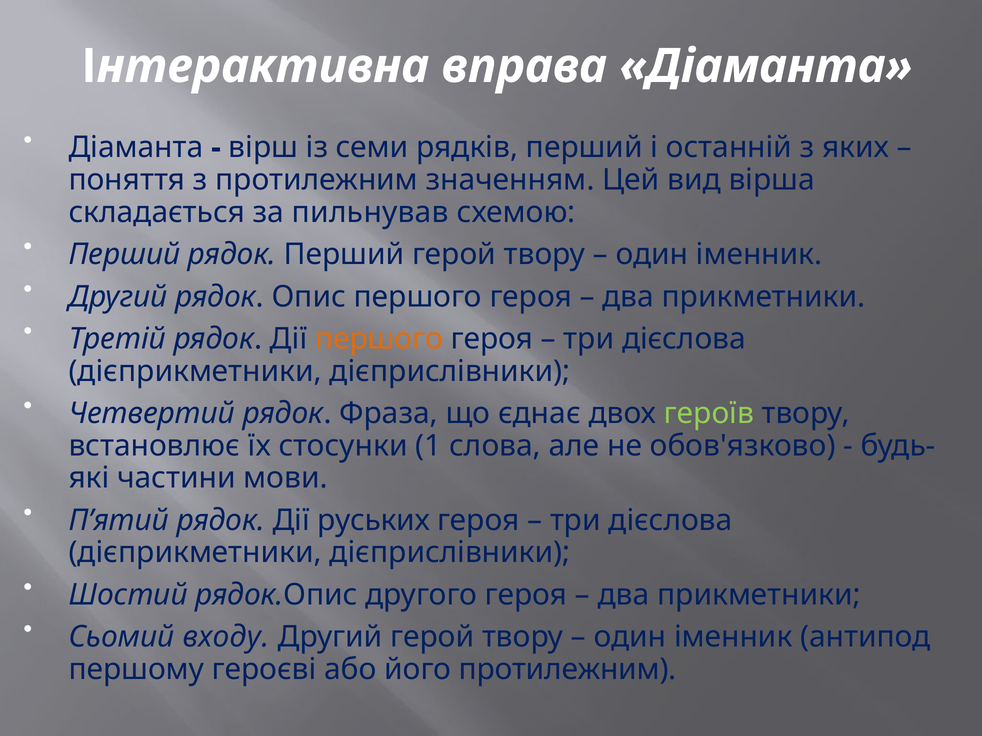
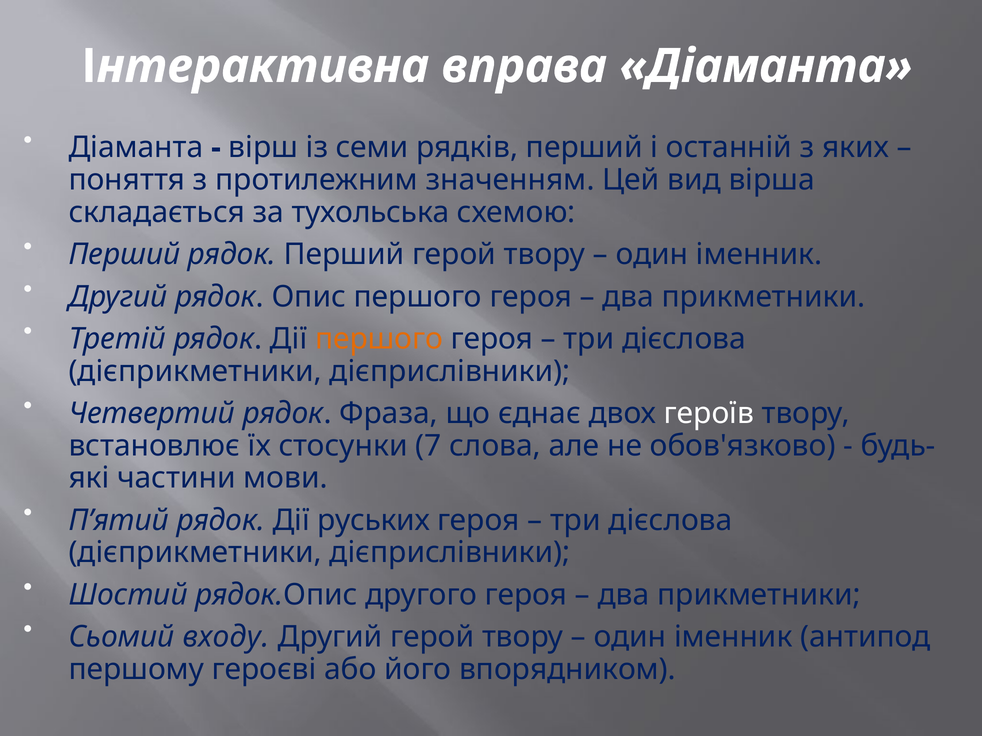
пильнував: пильнував -> тухольська
героїв colour: light green -> white
1: 1 -> 7
його протилежним: протилежним -> впорядником
